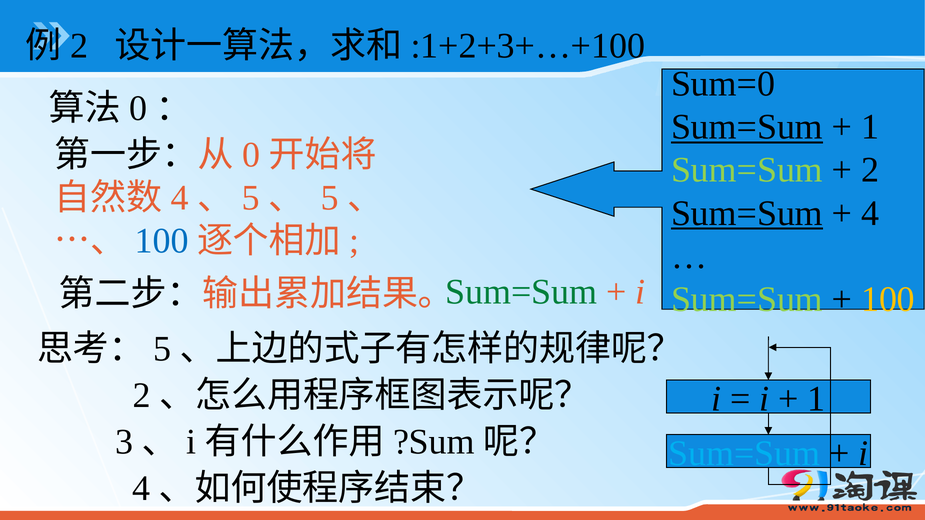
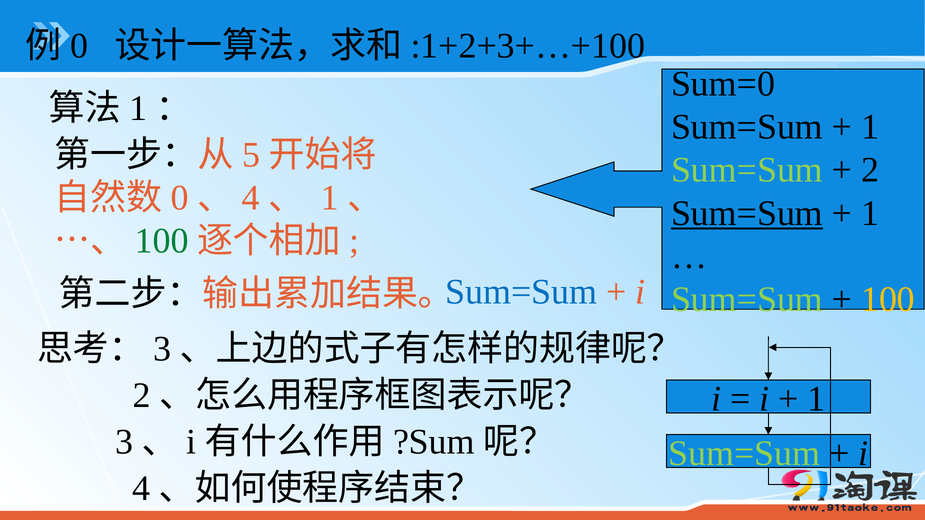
2 at (79, 46): 2 -> 0
0 at (138, 108): 0 -> 1
Sum=Sum at (747, 127) underline: present -> none
0 at (251, 155): 0 -> 5
4 at (180, 198): 4 -> 0
5 at (251, 198): 5 -> 4
5 at (330, 198): 5 -> 1
4 at (870, 213): 4 -> 1
100 at (162, 241) colour: blue -> green
Sum=Sum at (521, 292) colour: green -> blue
5 at (162, 349): 5 -> 3
Sum=Sum at (744, 454) colour: light blue -> light green
